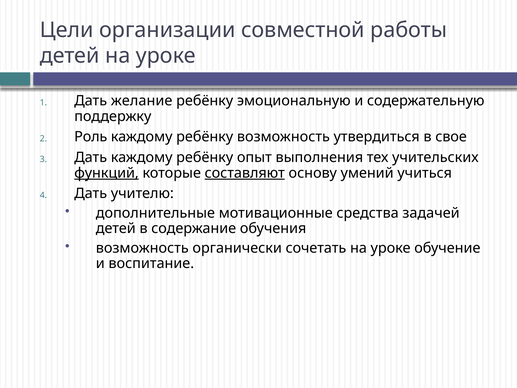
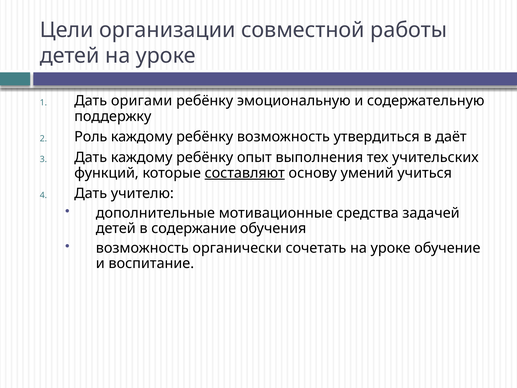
желание: желание -> оригами
свое: свое -> даёт
функций underline: present -> none
